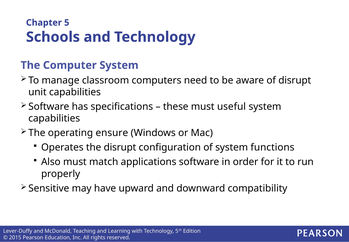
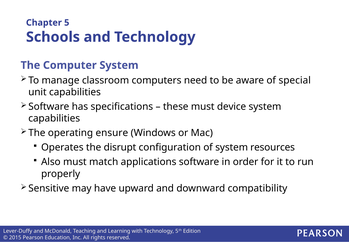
of disrupt: disrupt -> special
useful: useful -> device
functions: functions -> resources
